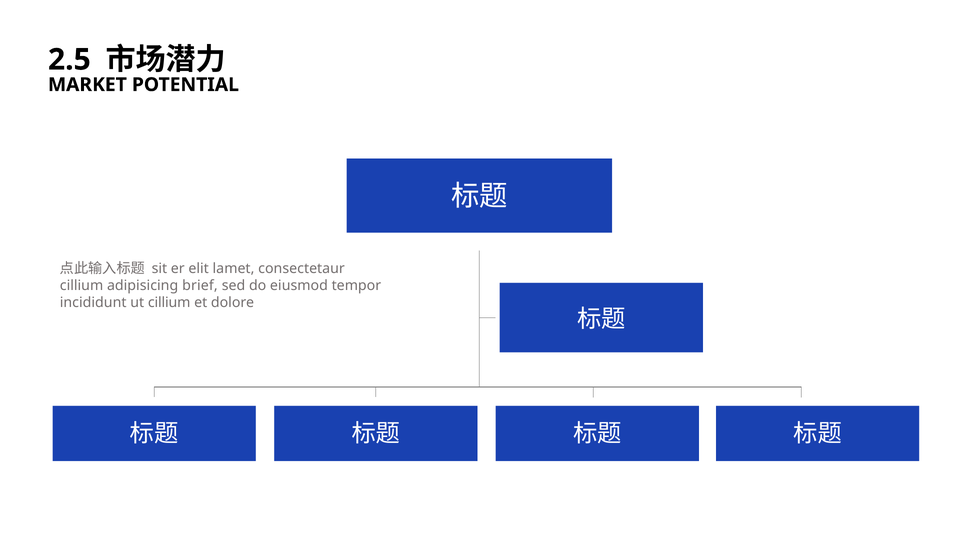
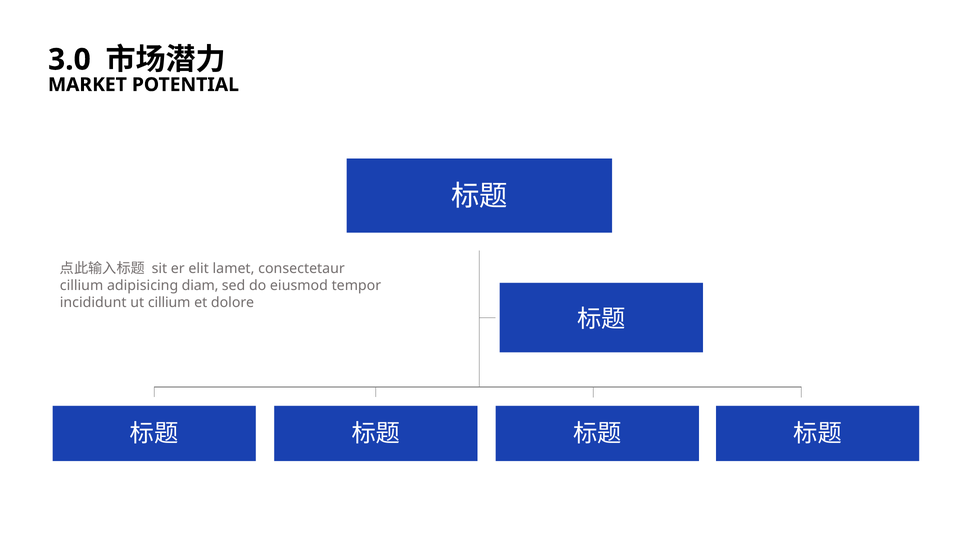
2.5: 2.5 -> 3.0
brief: brief -> diam
